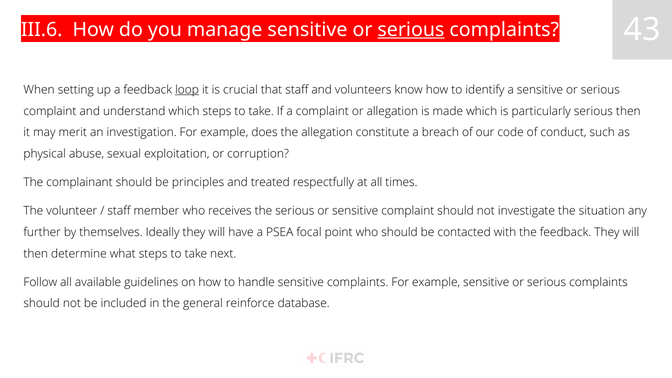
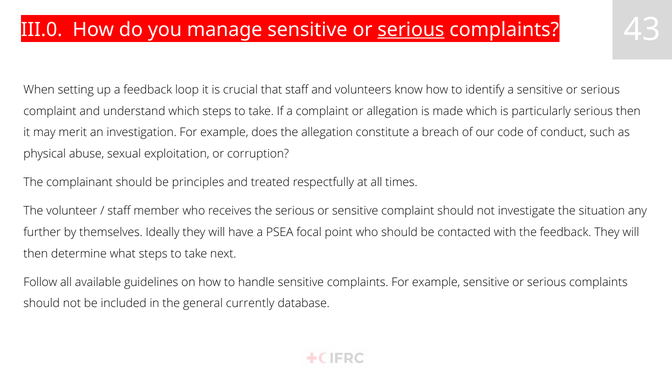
III.6: III.6 -> III.0
loop underline: present -> none
reinforce: reinforce -> currently
